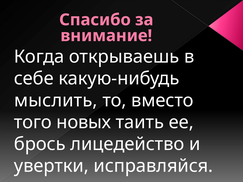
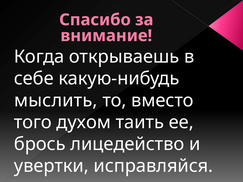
новых: новых -> духом
